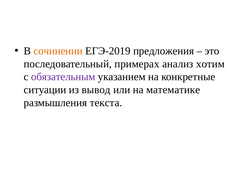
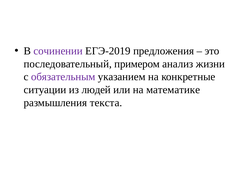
сочинении colour: orange -> purple
примерах: примерах -> примером
хотим: хотим -> жизни
вывод: вывод -> людей
